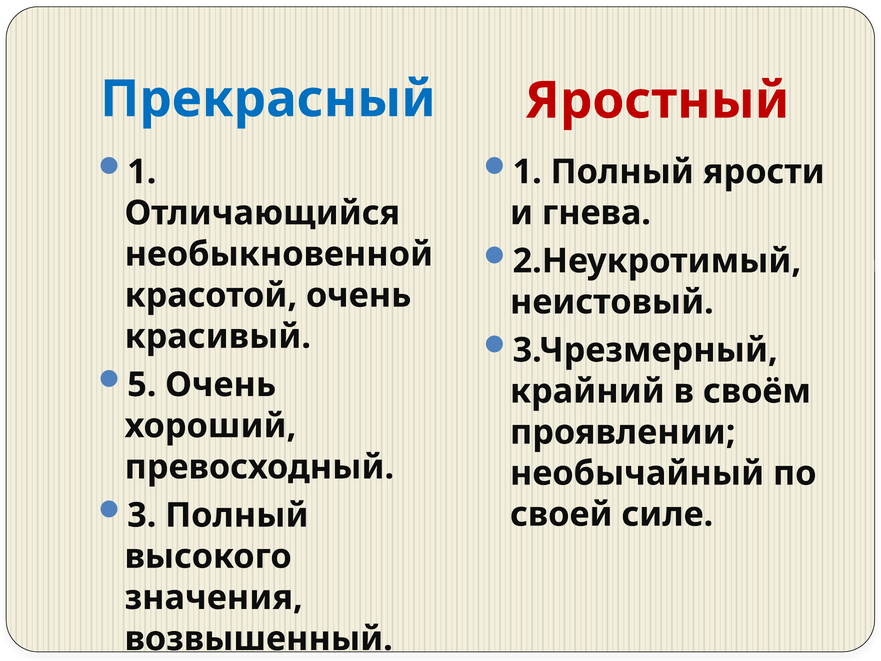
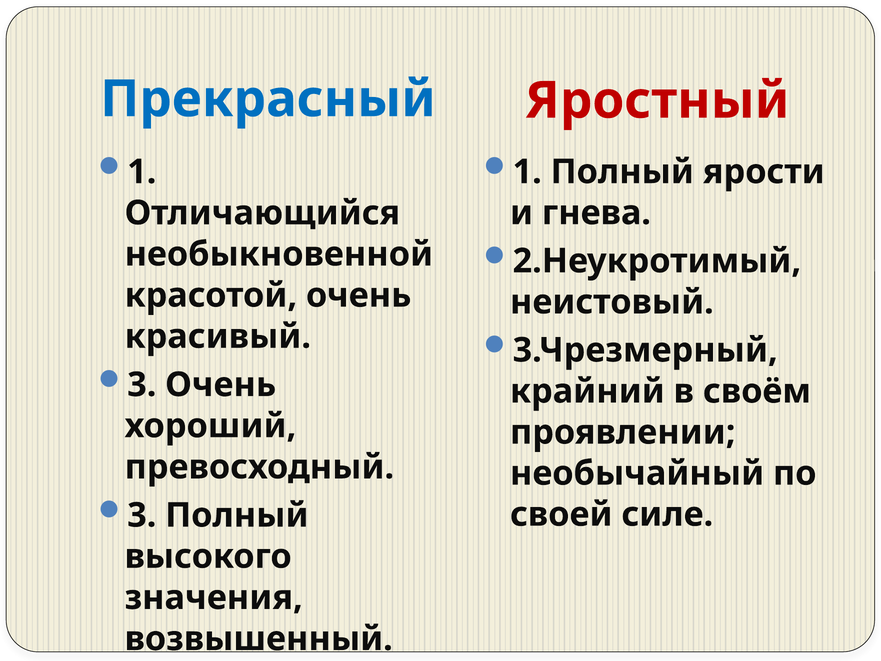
5 at (142, 385): 5 -> 3
